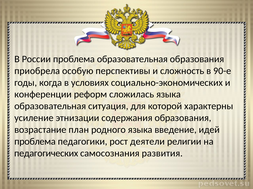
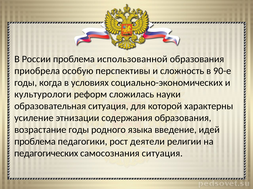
проблема образовательная: образовательная -> использованной
конференции: конференции -> культурологи
сложилась языка: языка -> науки
возрастание план: план -> годы
самосознания развития: развития -> ситуация
